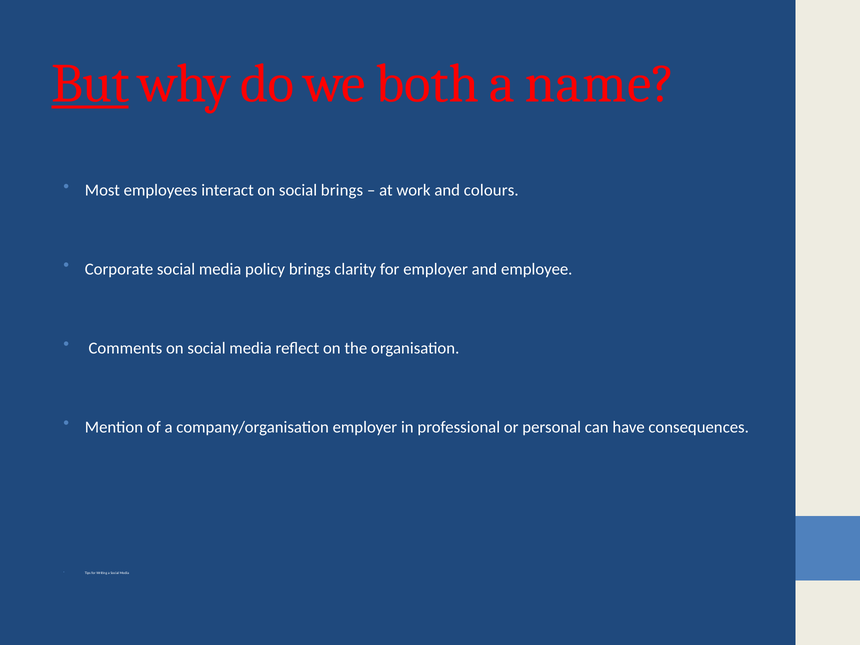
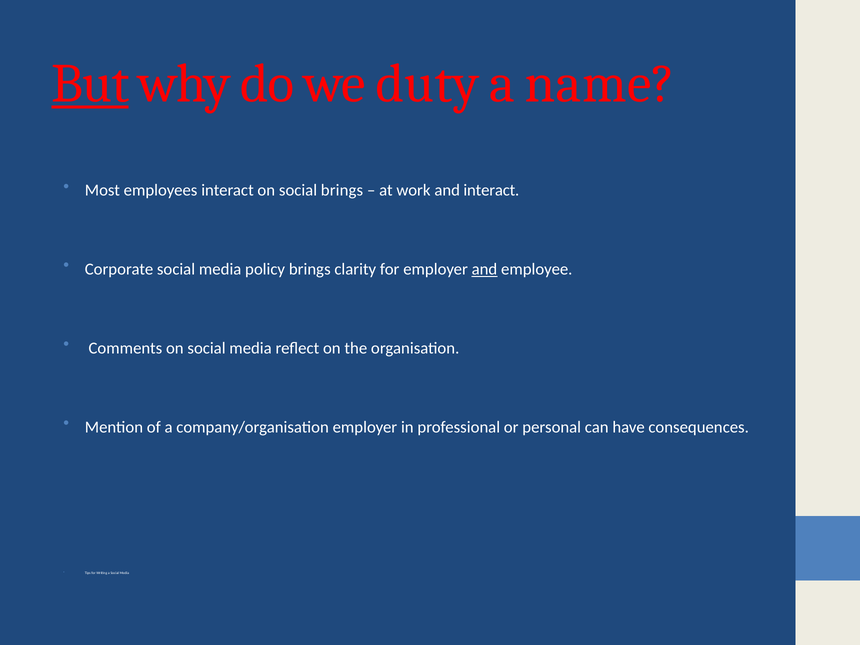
both: both -> duty
and colours: colours -> interact
and at (484, 269) underline: none -> present
